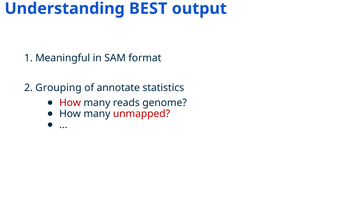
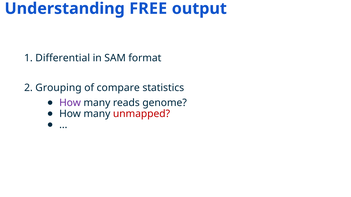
BEST: BEST -> FREE
Meaningful: Meaningful -> Differential
annotate: annotate -> compare
How at (70, 103) colour: red -> purple
